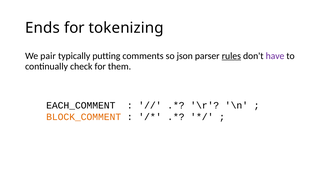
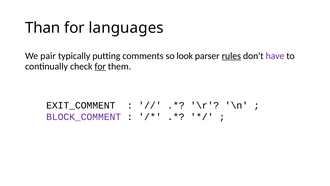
Ends: Ends -> Than
tokenizing: tokenizing -> languages
json: json -> look
for at (100, 66) underline: none -> present
EACH_COMMENT: EACH_COMMENT -> EXIT_COMMENT
BLOCK_COMMENT colour: orange -> purple
